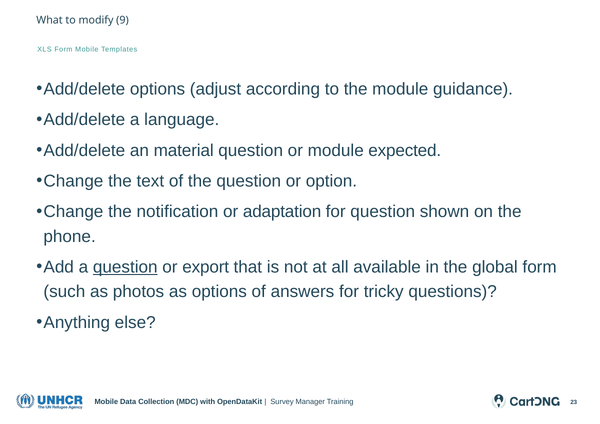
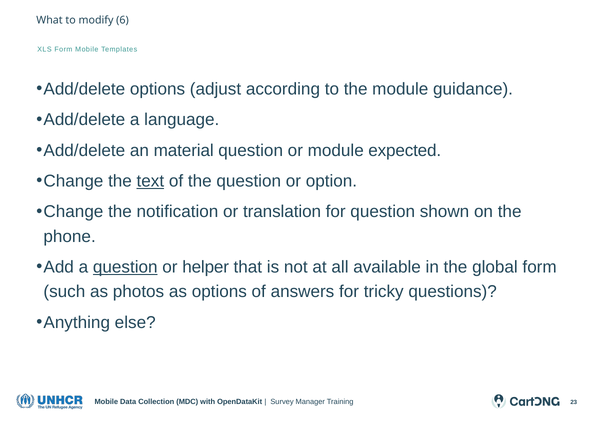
9: 9 -> 6
text underline: none -> present
adaptation: adaptation -> translation
export: export -> helper
